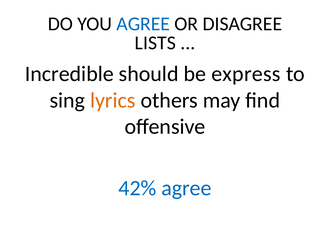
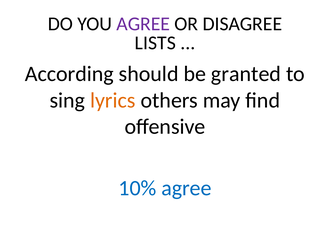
AGREE at (143, 24) colour: blue -> purple
Incredible: Incredible -> According
express: express -> granted
42%: 42% -> 10%
